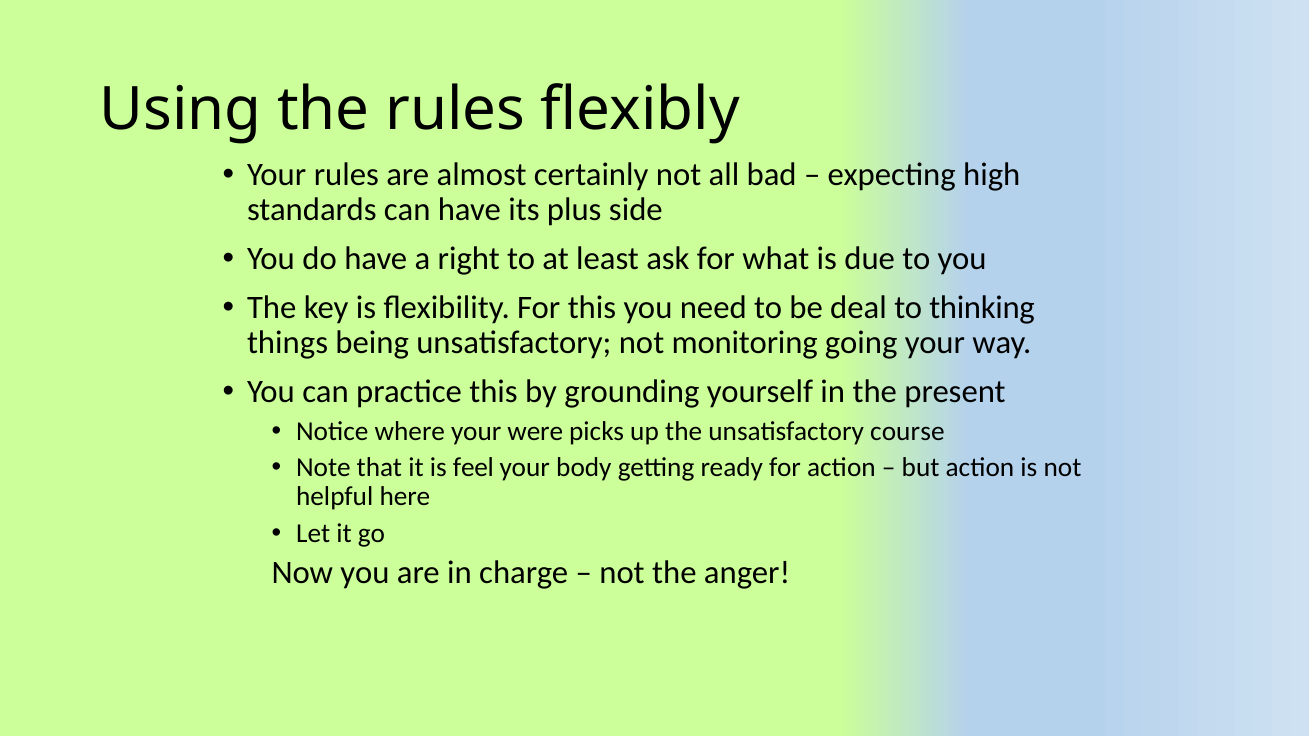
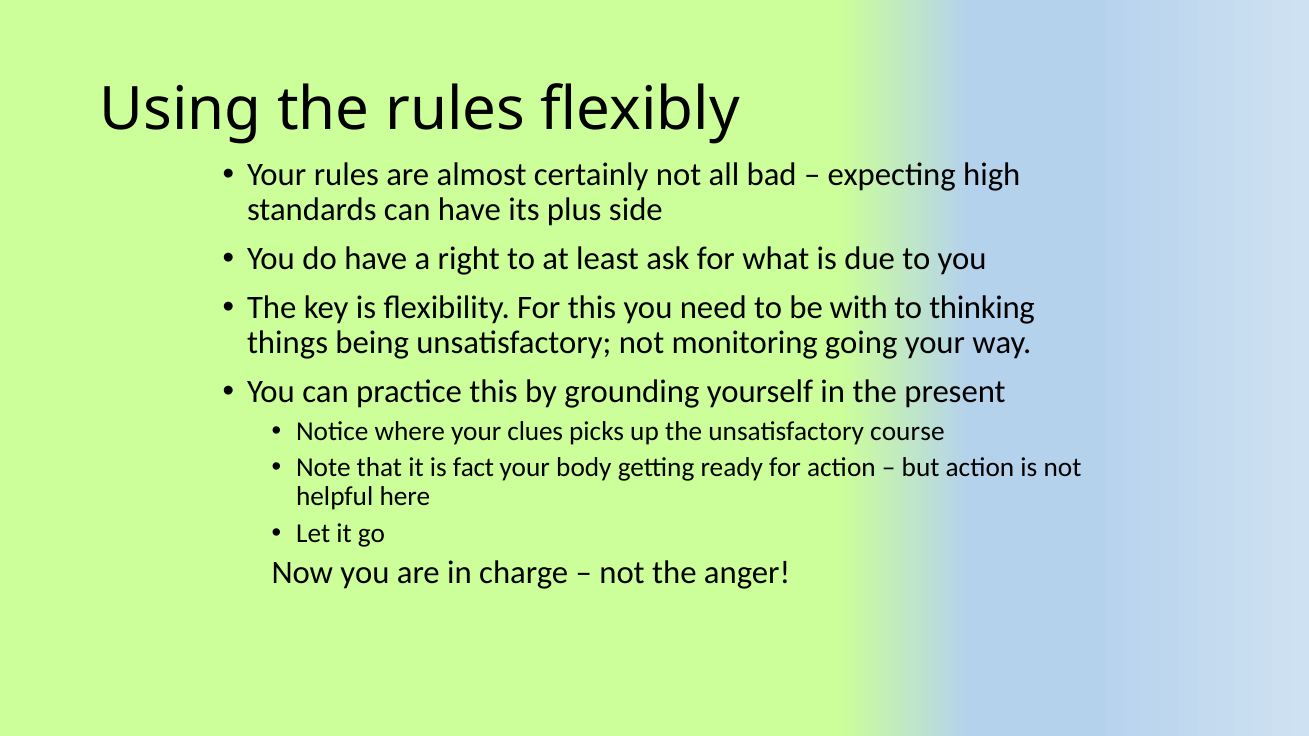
deal: deal -> with
were: were -> clues
feel: feel -> fact
